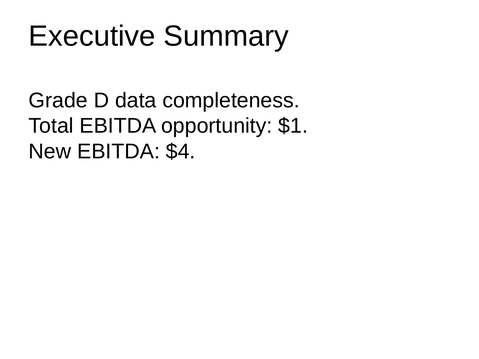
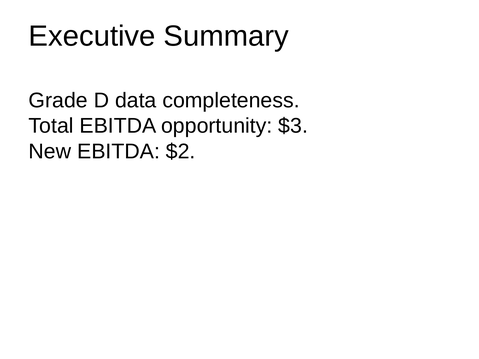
$1: $1 -> $3
$4: $4 -> $2
